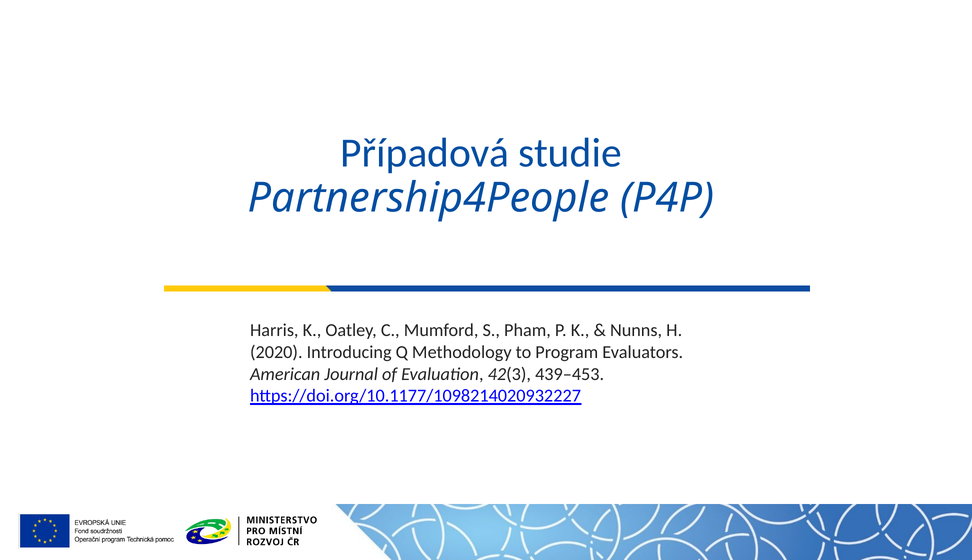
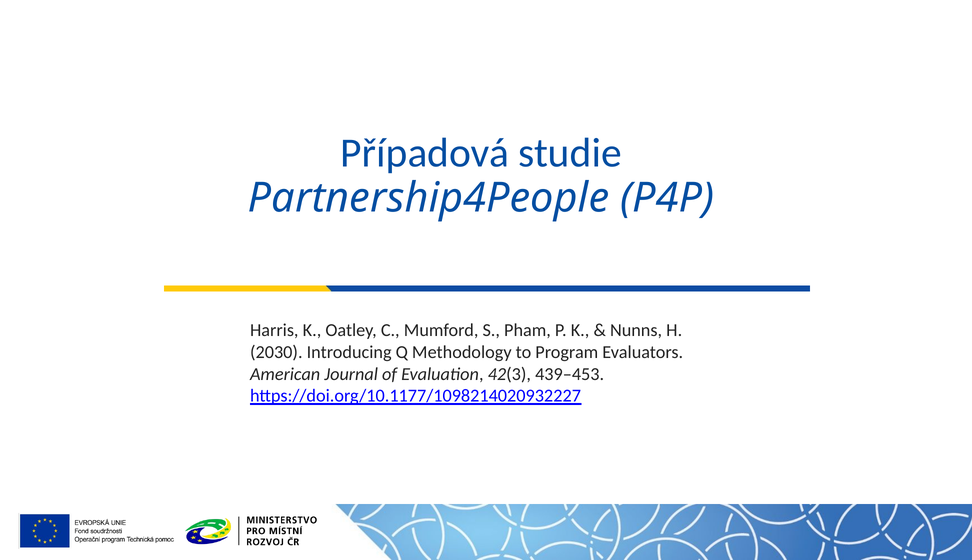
2020: 2020 -> 2030
